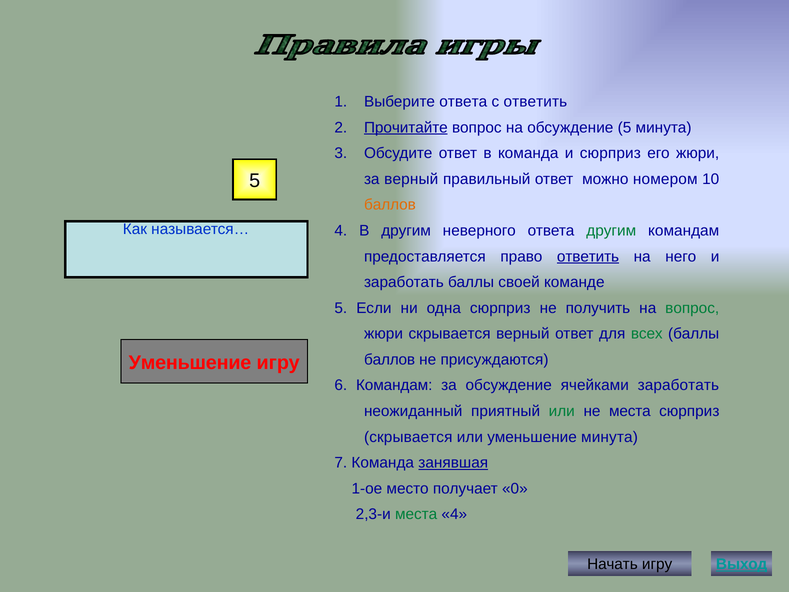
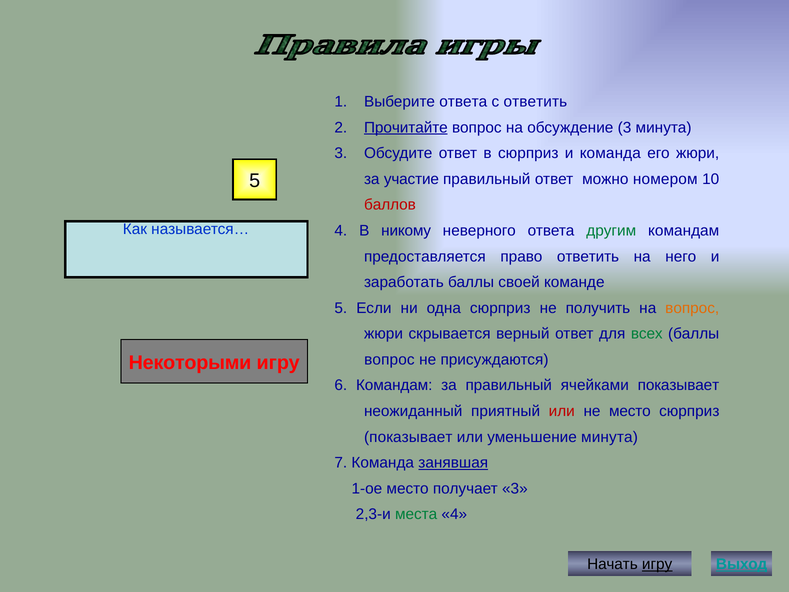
обсуждение 5: 5 -> 3
в команда: команда -> сюрприз
и сюрприз: сюрприз -> команда
за верный: верный -> участие
баллов at (390, 205) colour: orange -> red
В другим: другим -> никому
ответить at (588, 256) underline: present -> none
вопрос at (692, 308) colour: green -> orange
баллов at (390, 359): баллов -> вопрос
Уменьшение at (190, 363): Уменьшение -> Некоторыми
за обсуждение: обсуждение -> правильный
ячейками заработать: заработать -> показывает
или at (562, 411) colour: green -> red
не места: места -> место
скрывается at (408, 437): скрывается -> показывает
получает 0: 0 -> 3
игру at (657, 564) underline: none -> present
